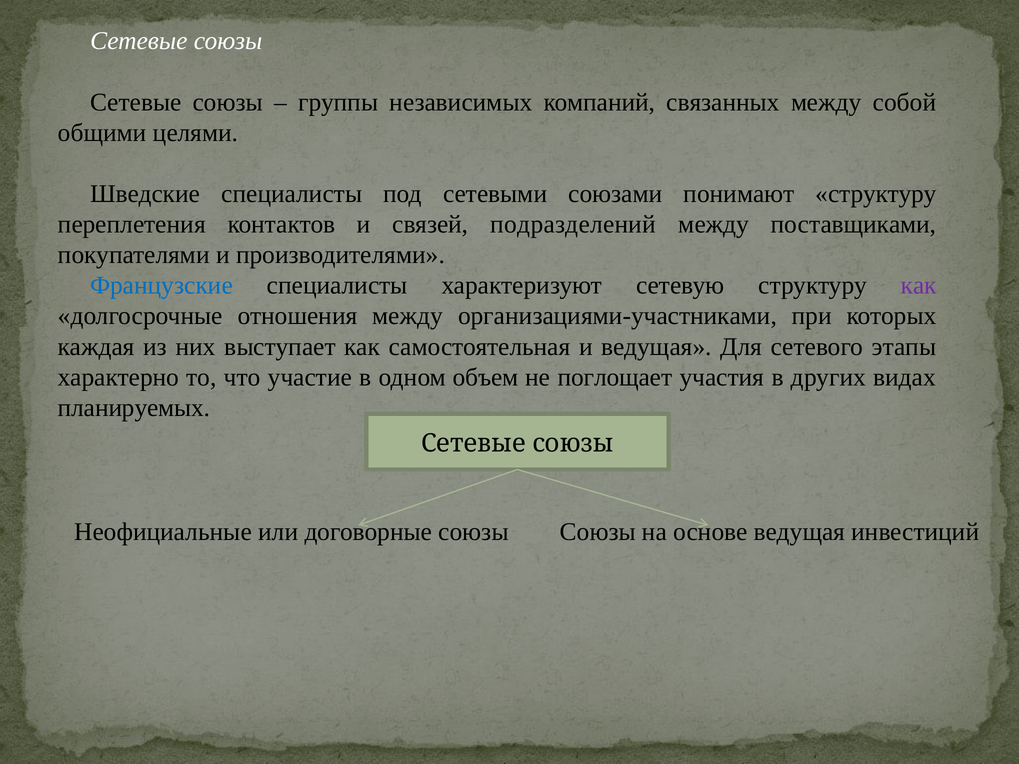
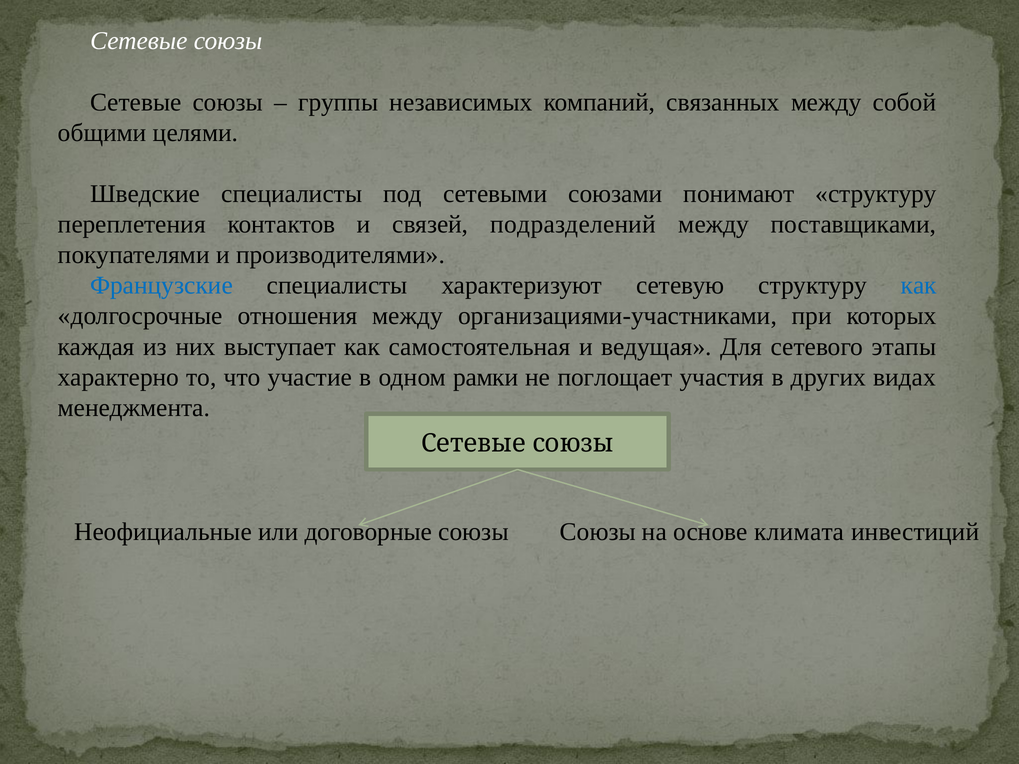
как at (919, 286) colour: purple -> blue
объем: объем -> рамки
планируемых: планируемых -> менеджмента
основе ведущая: ведущая -> климата
